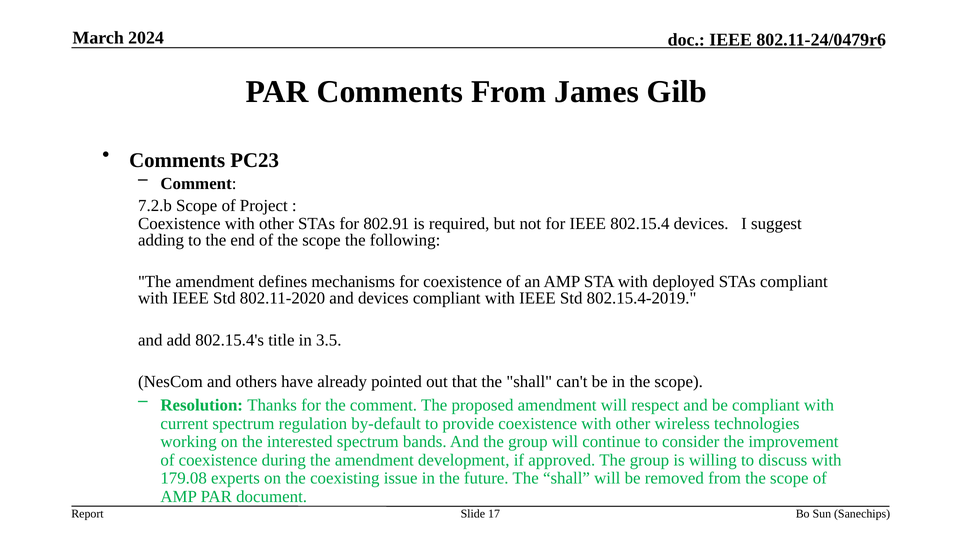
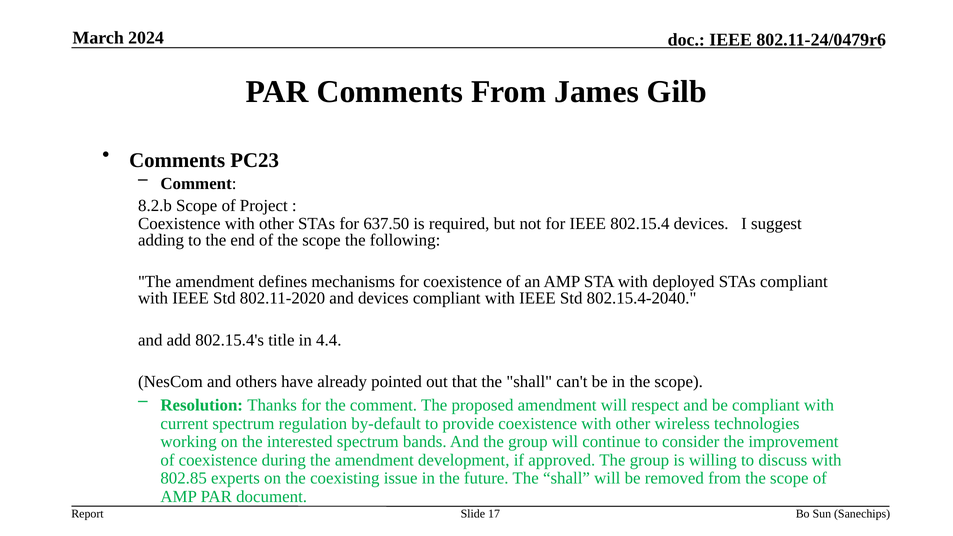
7.2.b: 7.2.b -> 8.2.b
802.91: 802.91 -> 637.50
802.15.4-2019: 802.15.4-2019 -> 802.15.4-2040
3.5: 3.5 -> 4.4
179.08: 179.08 -> 802.85
